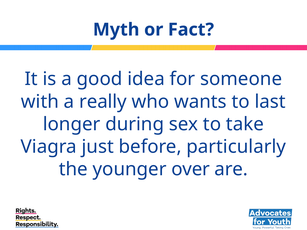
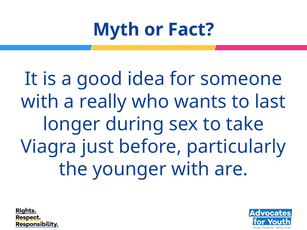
younger over: over -> with
